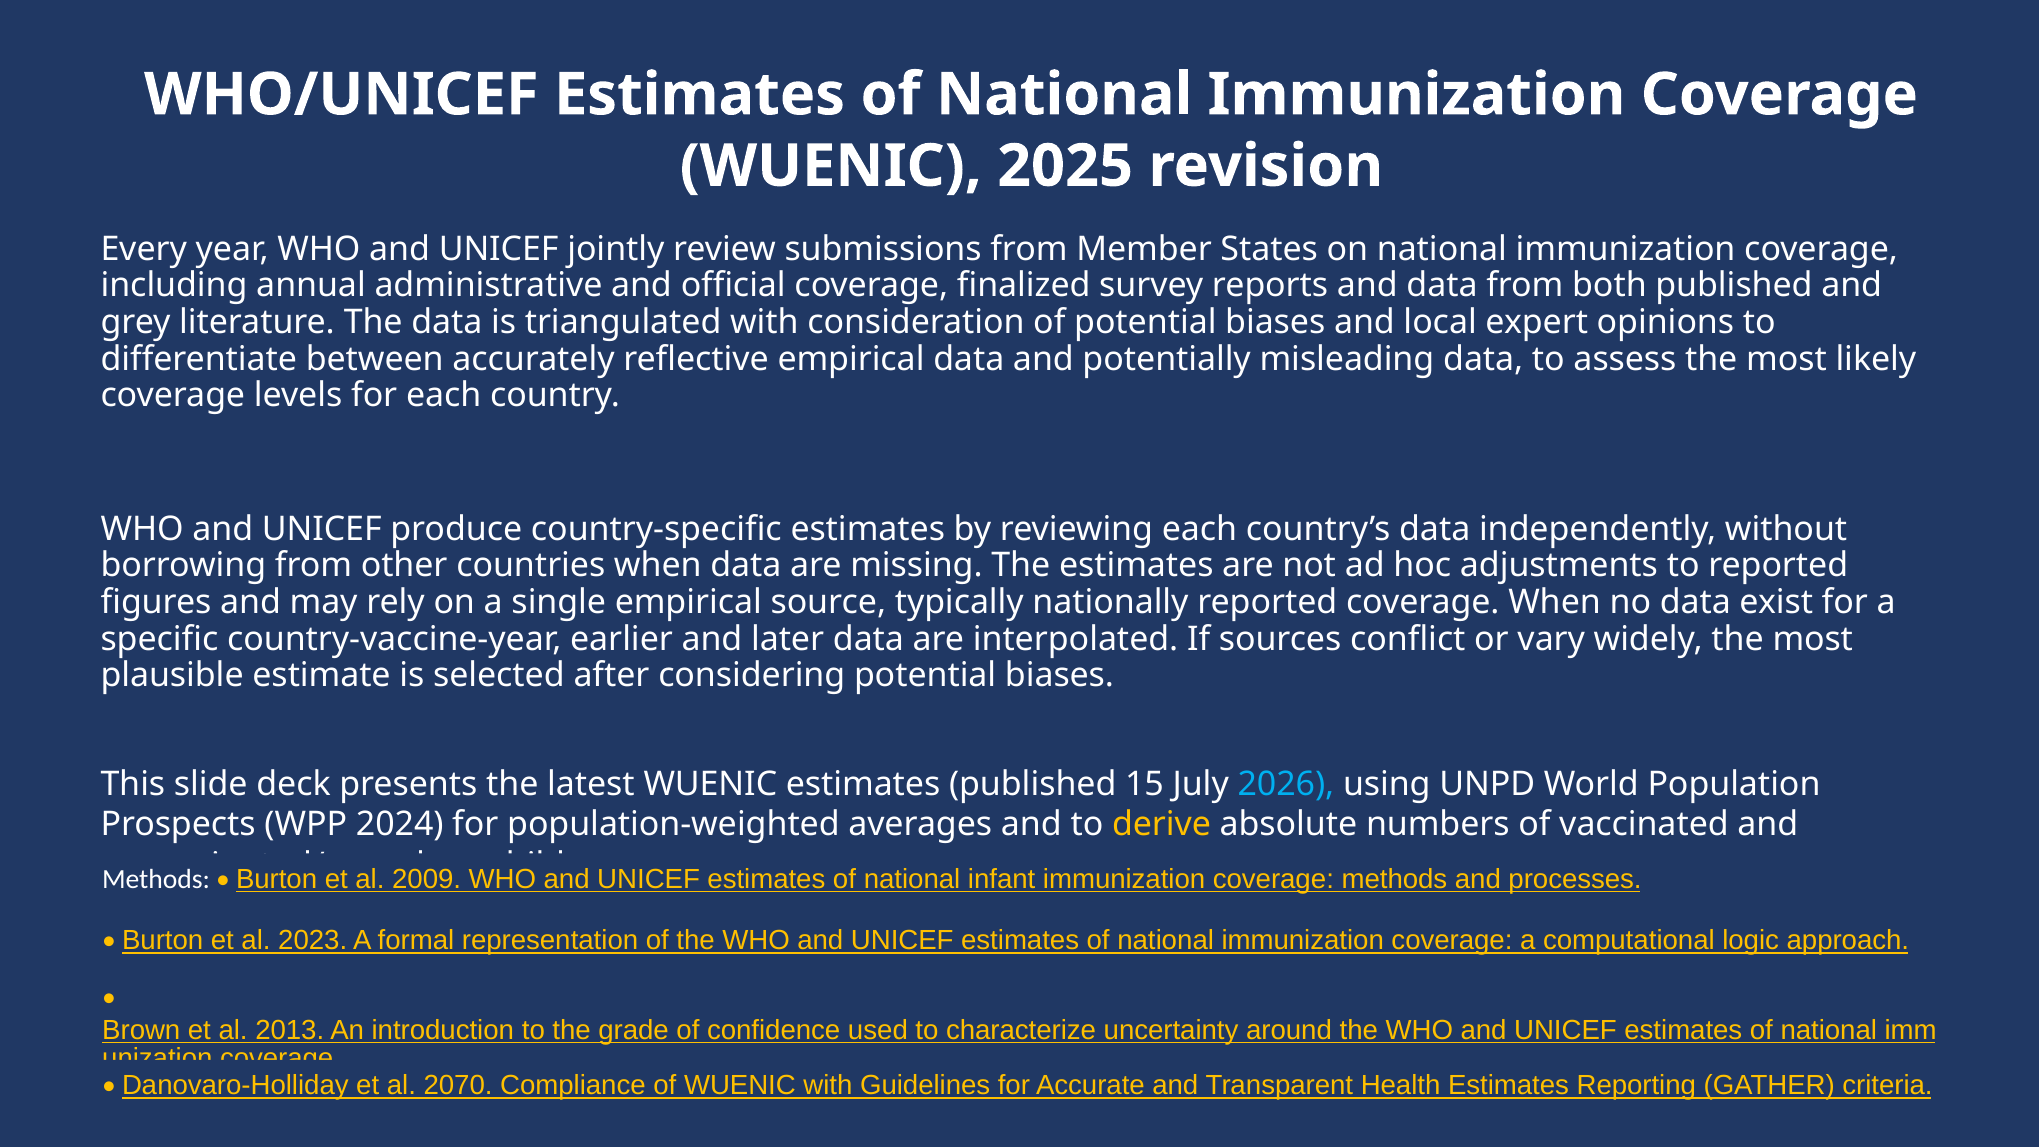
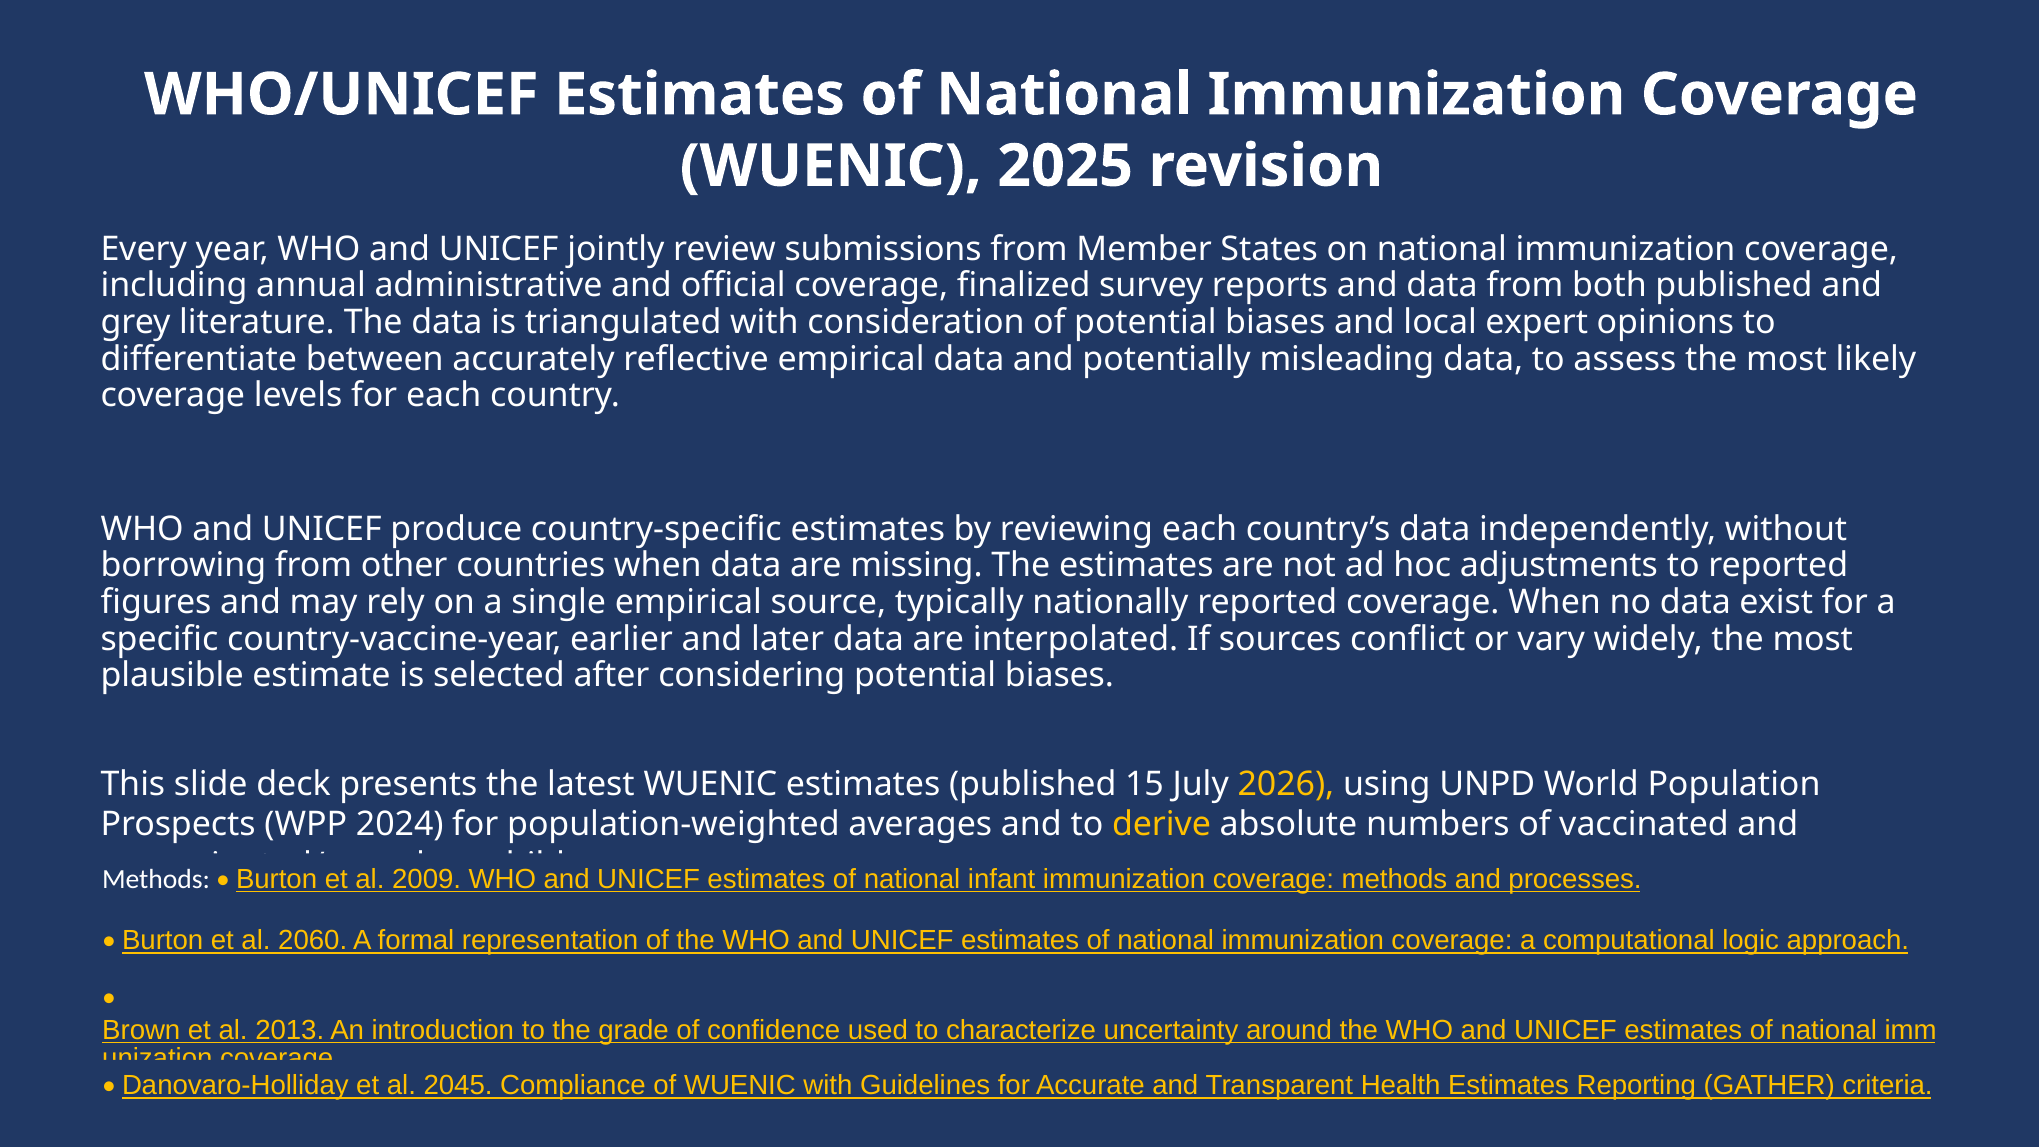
2026 colour: light blue -> yellow
2023: 2023 -> 2060
2070: 2070 -> 2045
